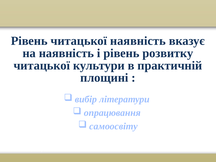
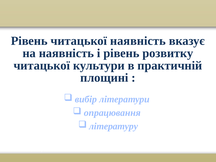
самоосвіту: самоосвіту -> літературу
